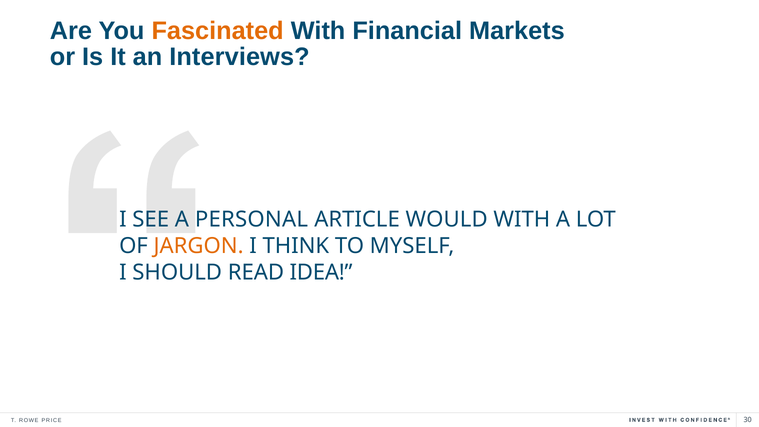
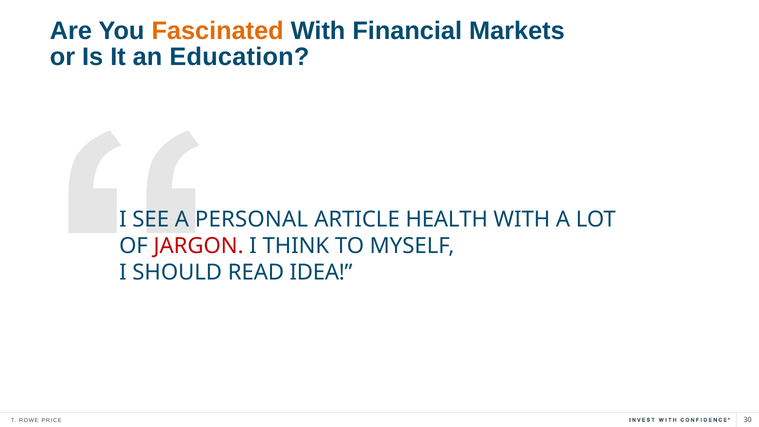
Interviews: Interviews -> Education
WOULD: WOULD -> HEALTH
JARGON colour: orange -> red
